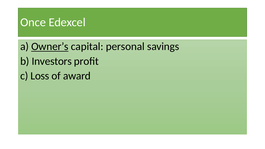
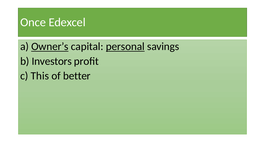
personal underline: none -> present
Loss: Loss -> This
award: award -> better
